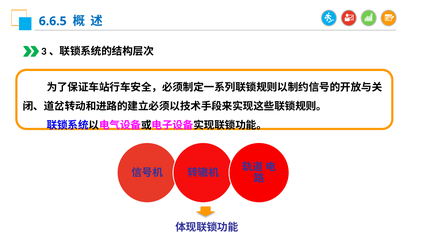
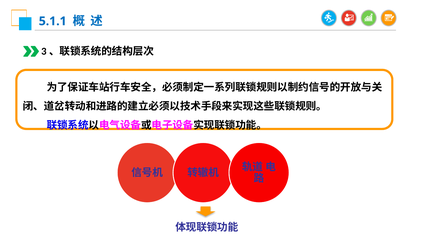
6.6.5: 6.6.5 -> 5.1.1
